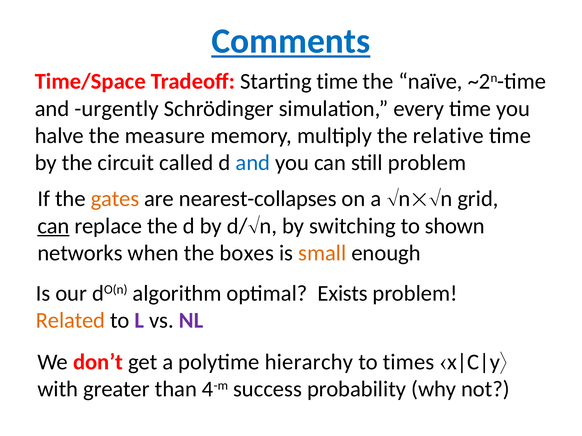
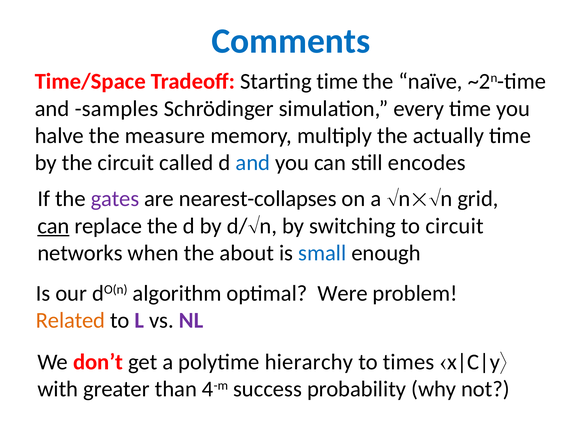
Comments underline: present -> none
urgently: urgently -> samples
relative: relative -> actually
still problem: problem -> encodes
gates colour: orange -> purple
to shown: shown -> circuit
boxes: boxes -> about
small colour: orange -> blue
Exists: Exists -> Were
